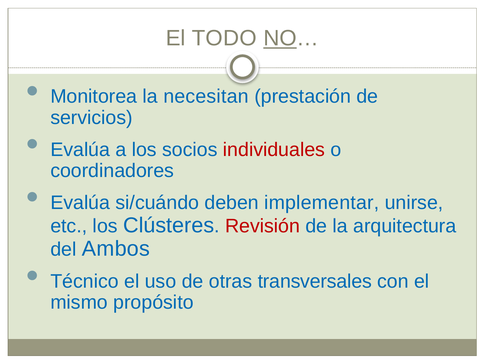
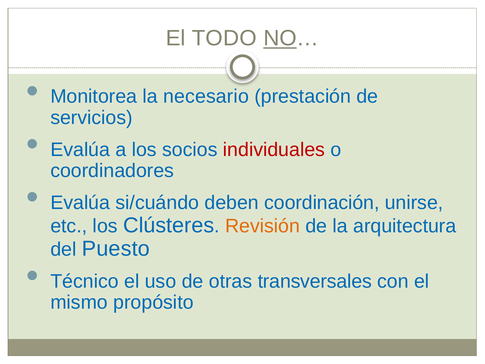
necesitan: necesitan -> necesario
implementar: implementar -> coordinación
Revisión colour: red -> orange
Ambos: Ambos -> Puesto
